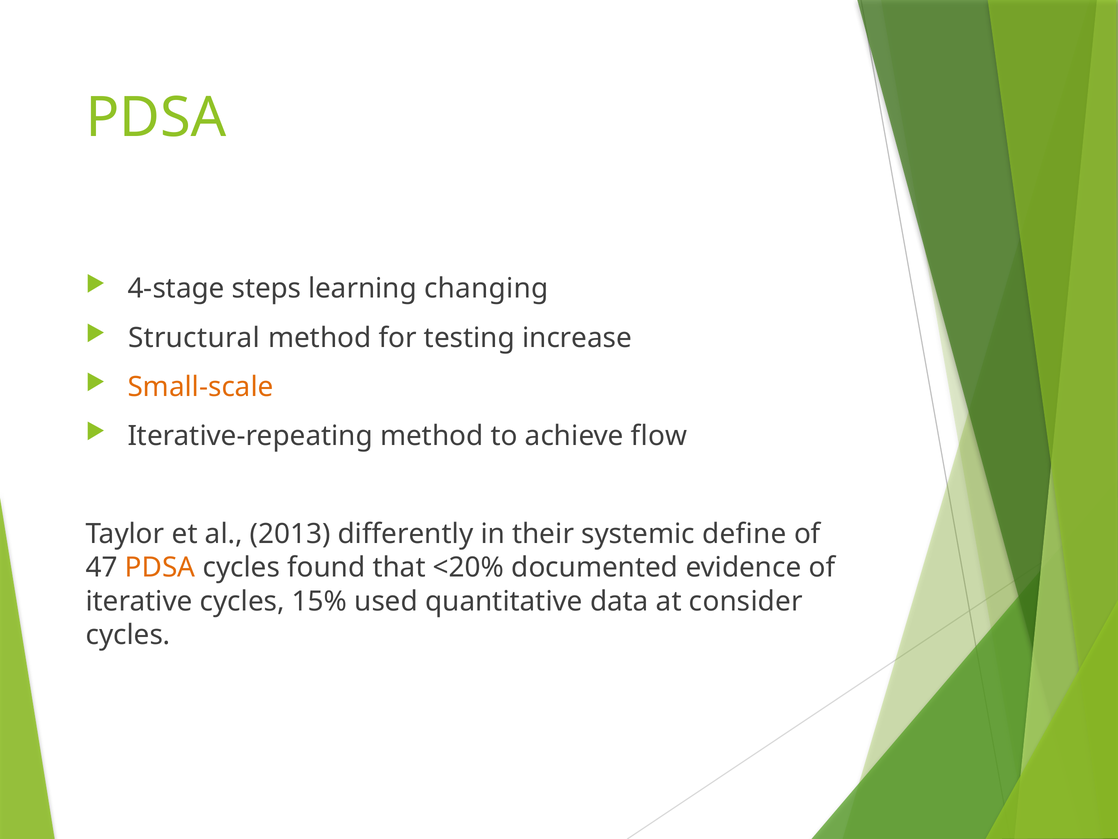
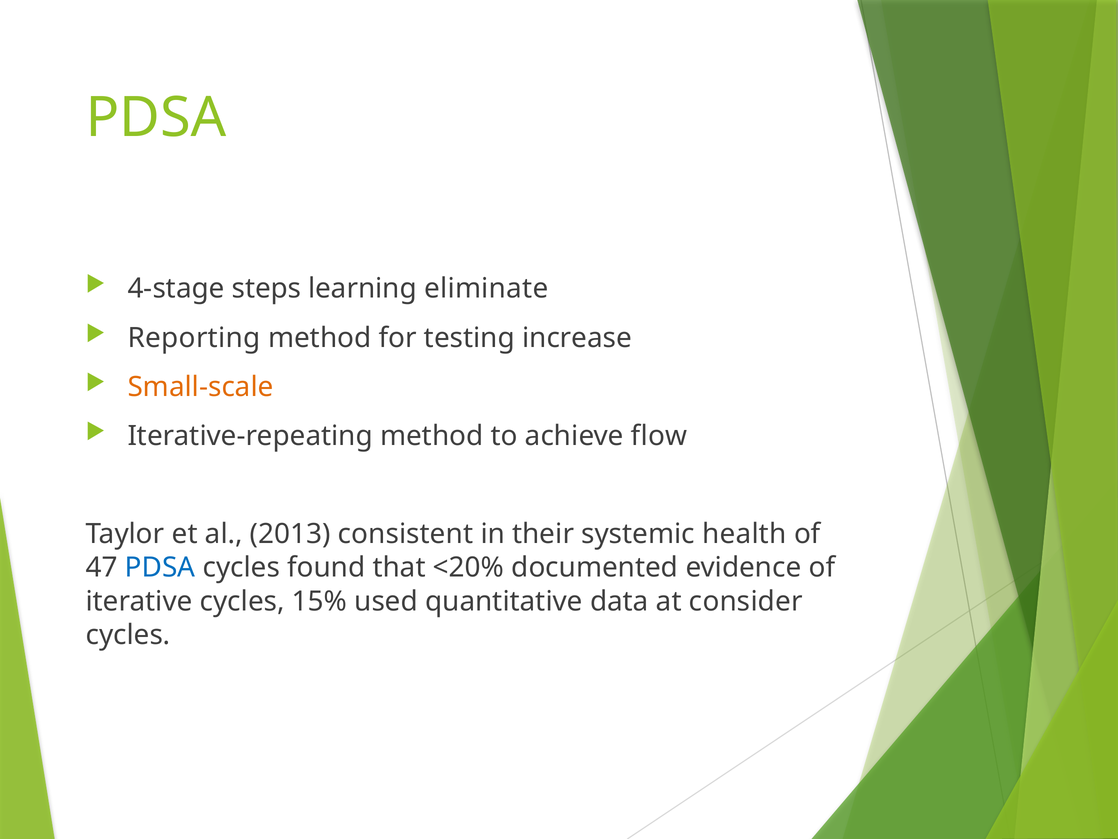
changing: changing -> eliminate
Structural: Structural -> Reporting
differently: differently -> consistent
define: define -> health
PDSA at (160, 567) colour: orange -> blue
